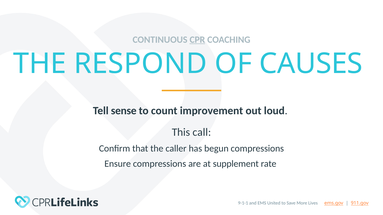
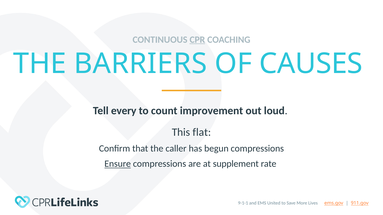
RESPOND: RESPOND -> BARRIERS
sense: sense -> every
call: call -> flat
Ensure underline: none -> present
